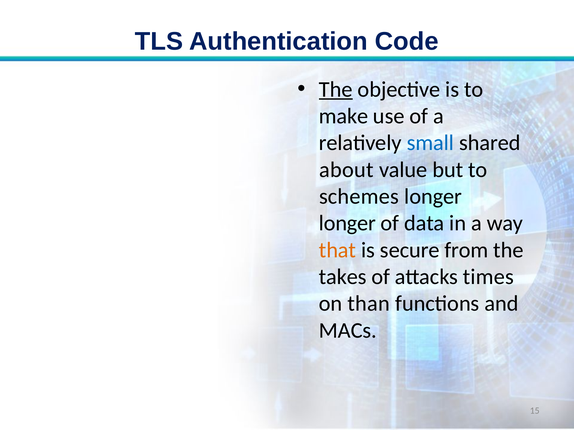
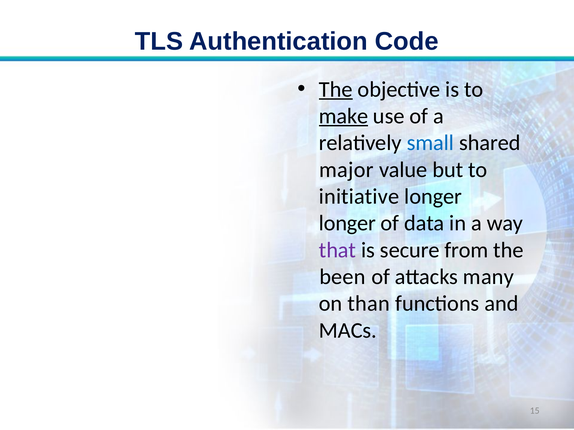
make underline: none -> present
about: about -> major
schemes: schemes -> initiative
that colour: orange -> purple
takes: takes -> been
times: times -> many
